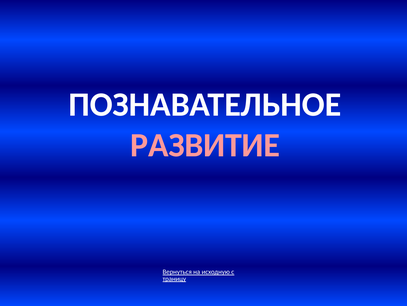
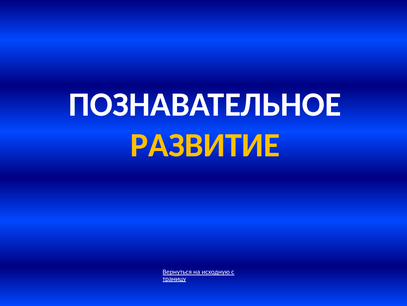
РАЗВИТИЕ colour: pink -> yellow
